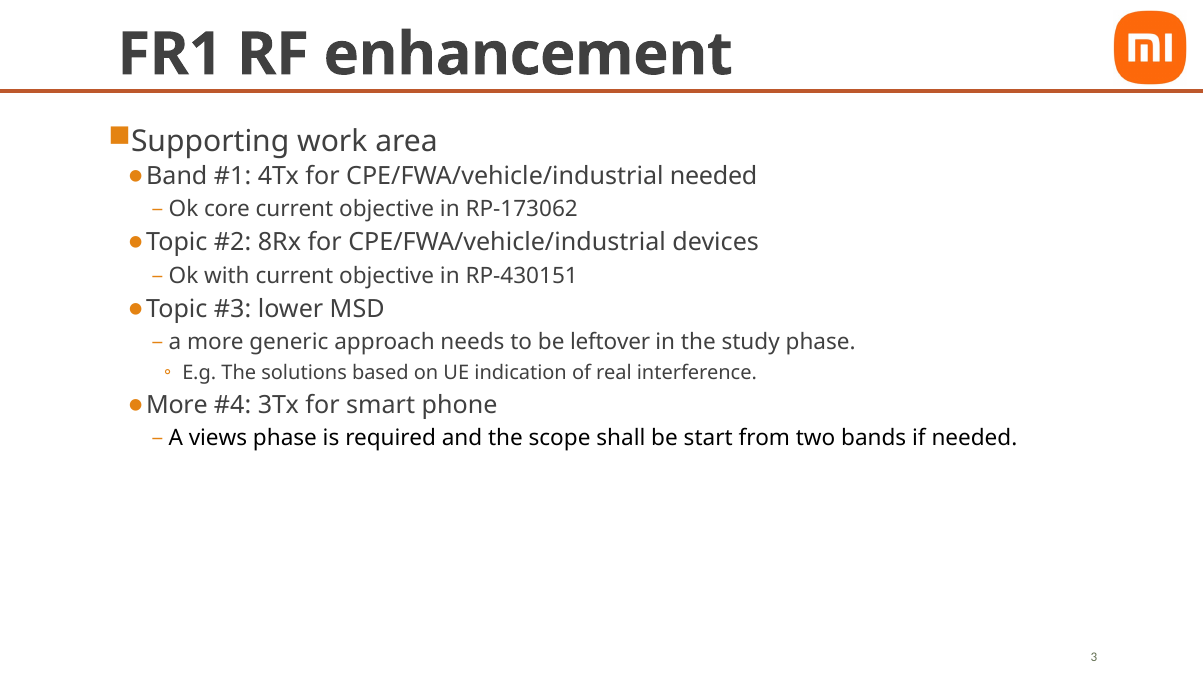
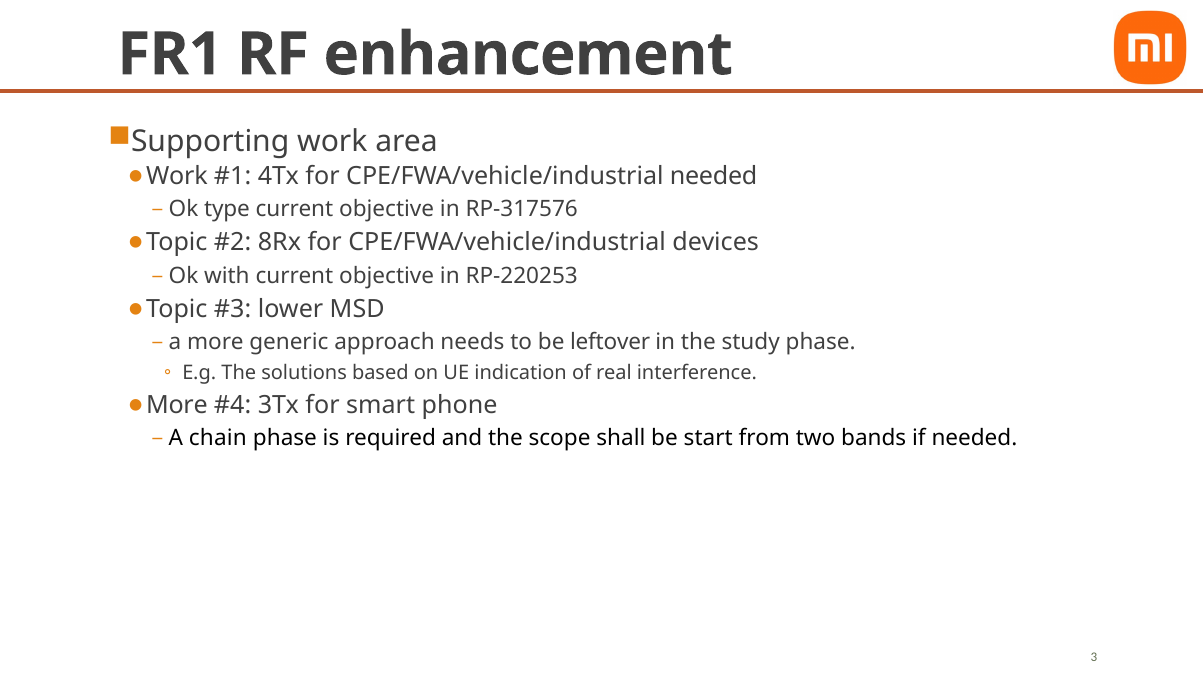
Band at (177, 176): Band -> Work
core: core -> type
RP-173062: RP-173062 -> RP-317576
RP-430151: RP-430151 -> RP-220253
views: views -> chain
